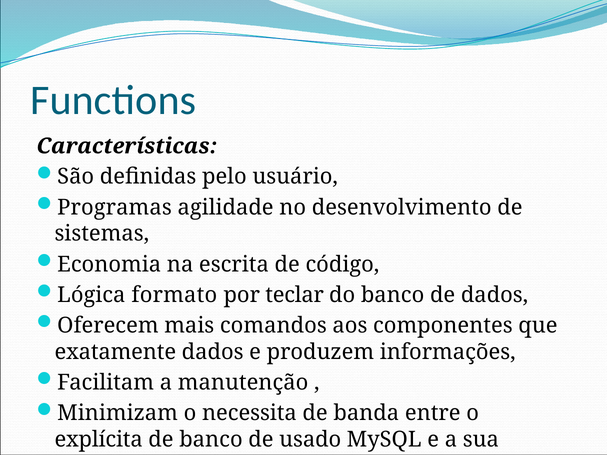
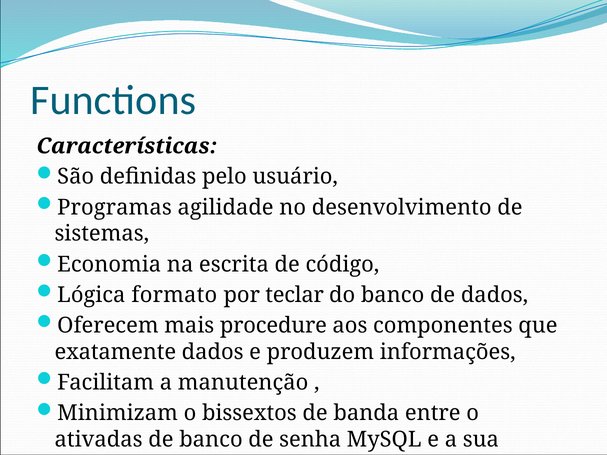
comandos: comandos -> procedure
necessita: necessita -> bissextos
explícita: explícita -> ativadas
usado: usado -> senha
